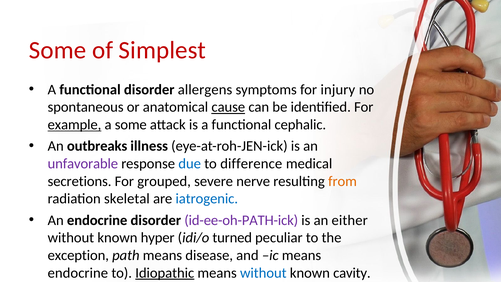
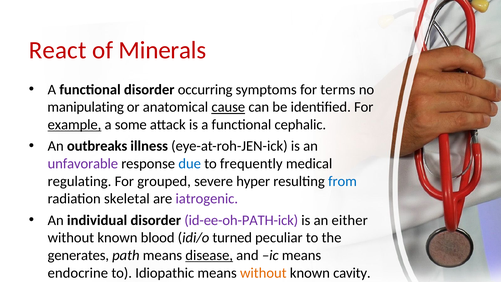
Some at (58, 50): Some -> React
Simplest: Simplest -> Minerals
allergens: allergens -> occurring
injury: injury -> terms
spontaneous: spontaneous -> manipulating
difference: difference -> frequently
secretions: secretions -> regulating
nerve: nerve -> hyper
from colour: orange -> blue
iatrogenic colour: blue -> purple
An endocrine: endocrine -> individual
hyper: hyper -> blood
exception: exception -> generates
disease underline: none -> present
Idiopathic underline: present -> none
without at (263, 273) colour: blue -> orange
